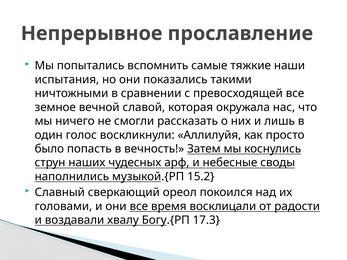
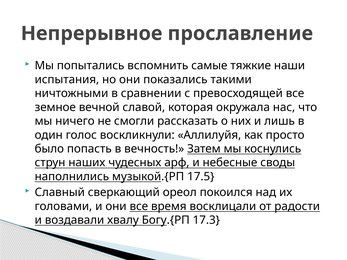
15.2: 15.2 -> 17.5
